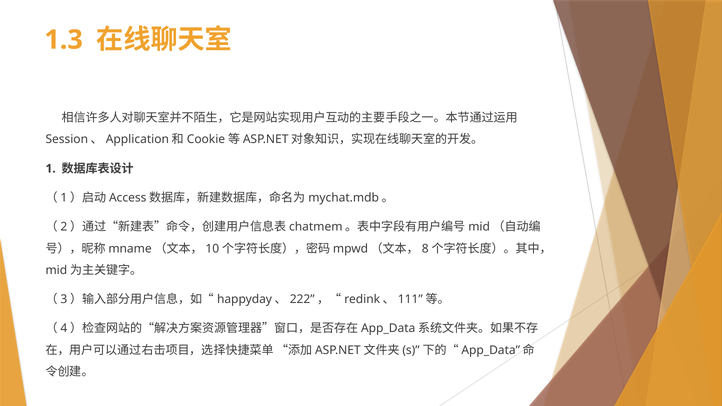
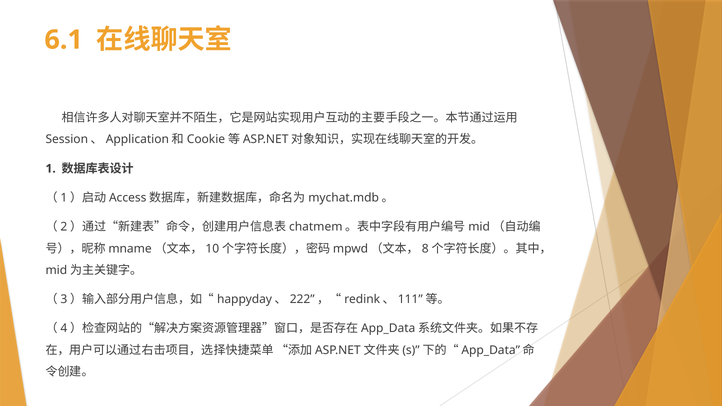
1.3: 1.3 -> 6.1
